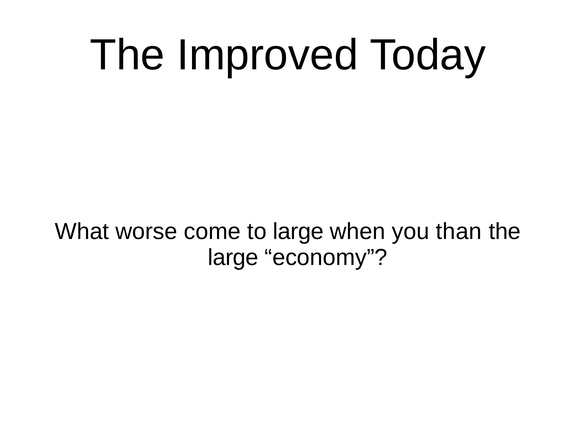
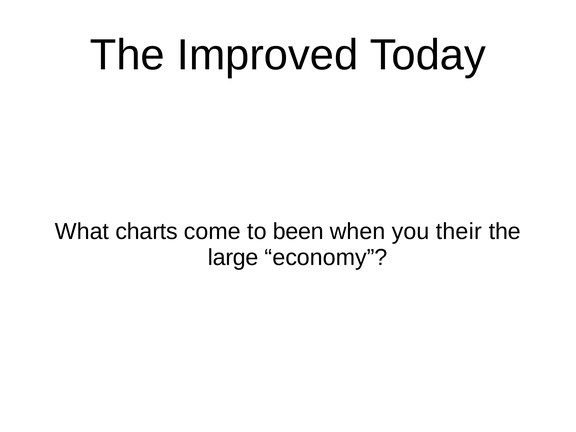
worse: worse -> charts
to large: large -> been
than: than -> their
